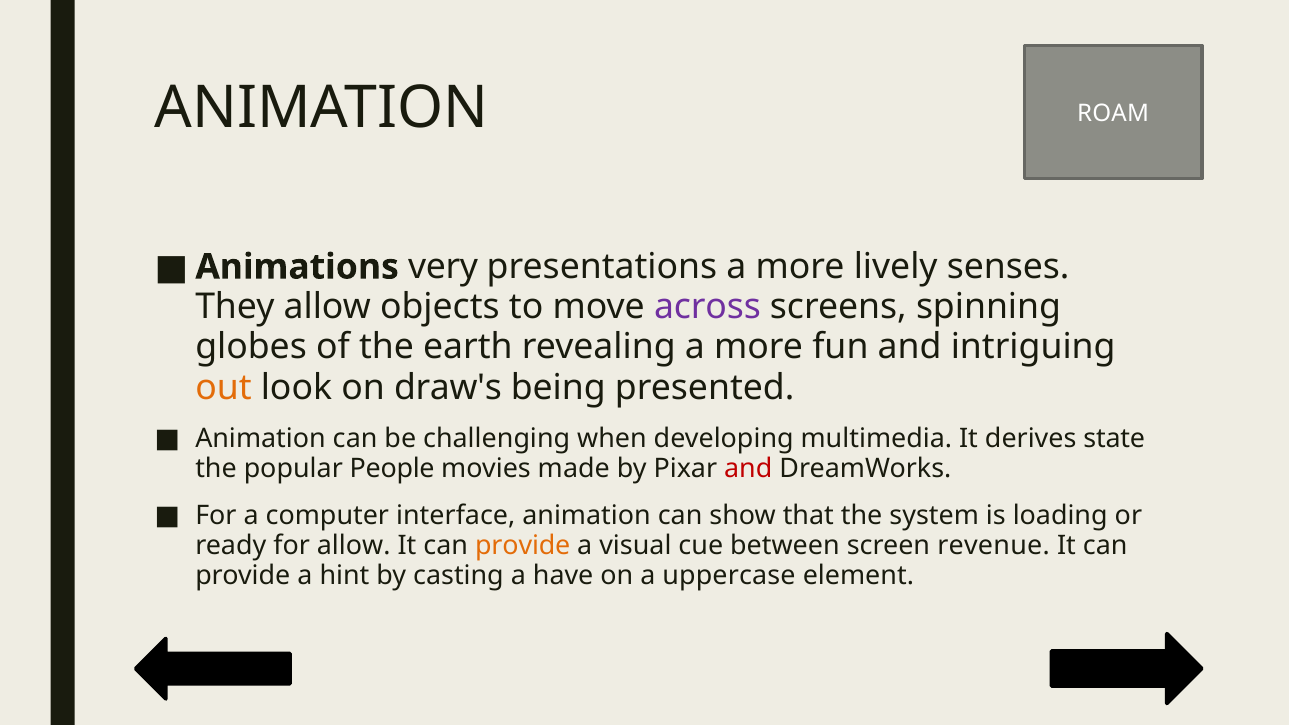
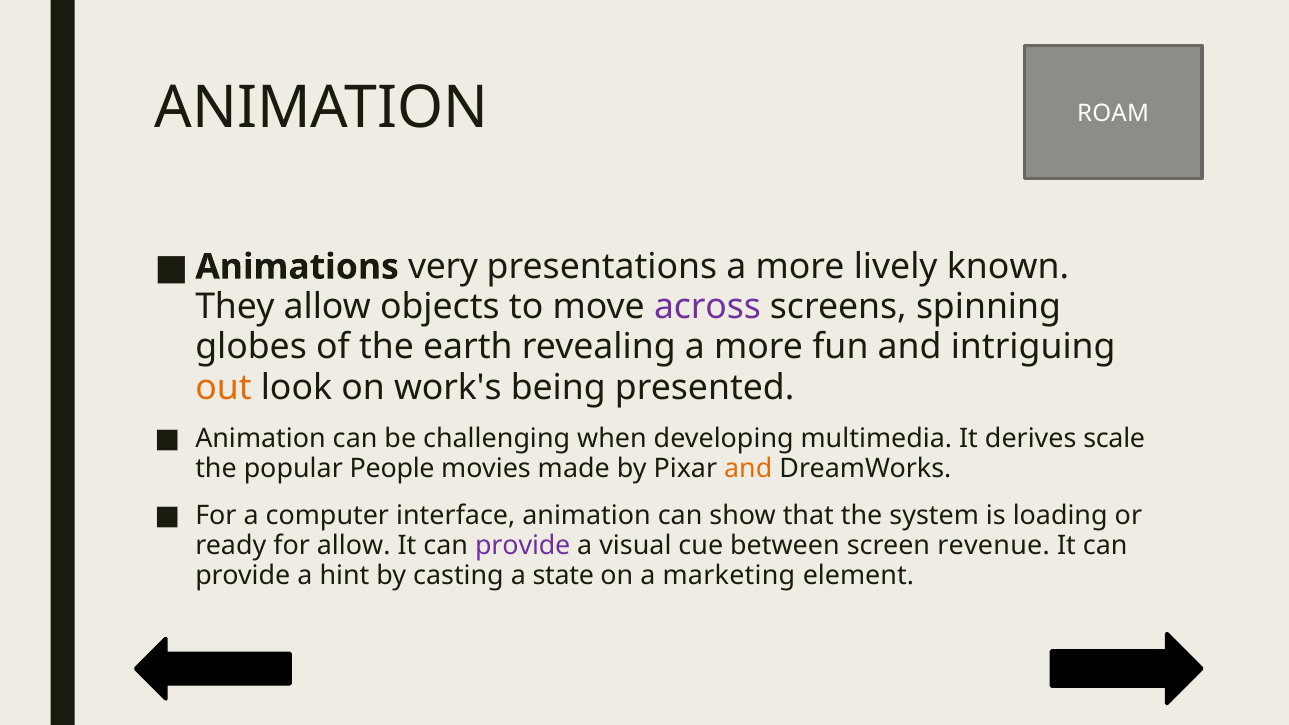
senses: senses -> known
draw's: draw's -> work's
state: state -> scale
and at (748, 469) colour: red -> orange
provide at (523, 546) colour: orange -> purple
have: have -> state
uppercase: uppercase -> marketing
